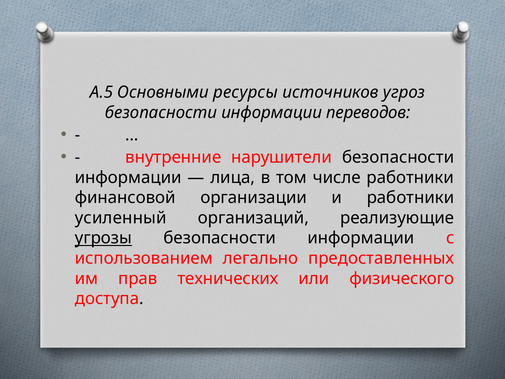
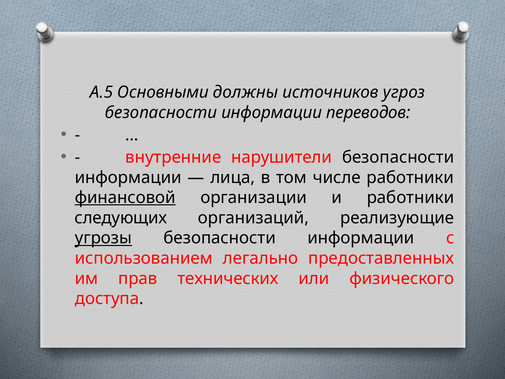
ресурсы: ресурсы -> должны
финансовой underline: none -> present
усиленный: усиленный -> следующих
